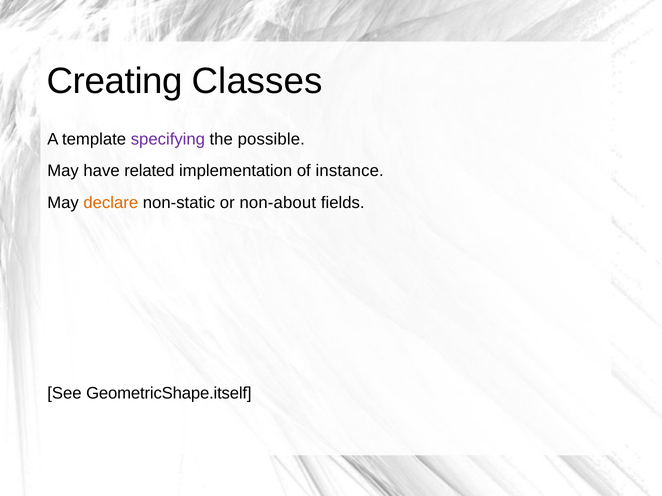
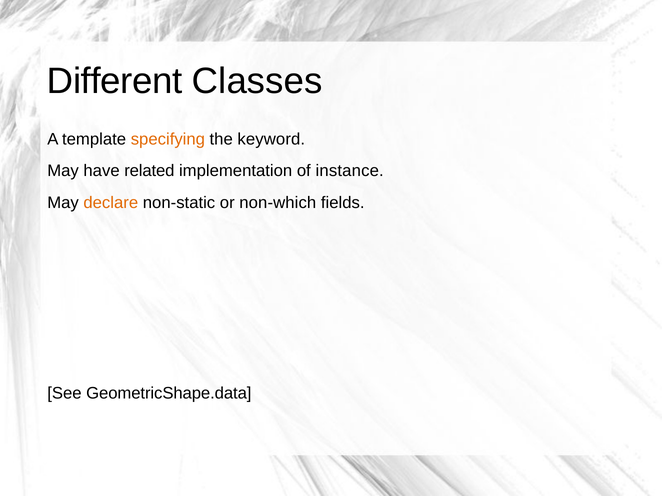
Creating: Creating -> Different
specifying colour: purple -> orange
possible: possible -> keyword
non-about: non-about -> non-which
GeometricShape.itself: GeometricShape.itself -> GeometricShape.data
